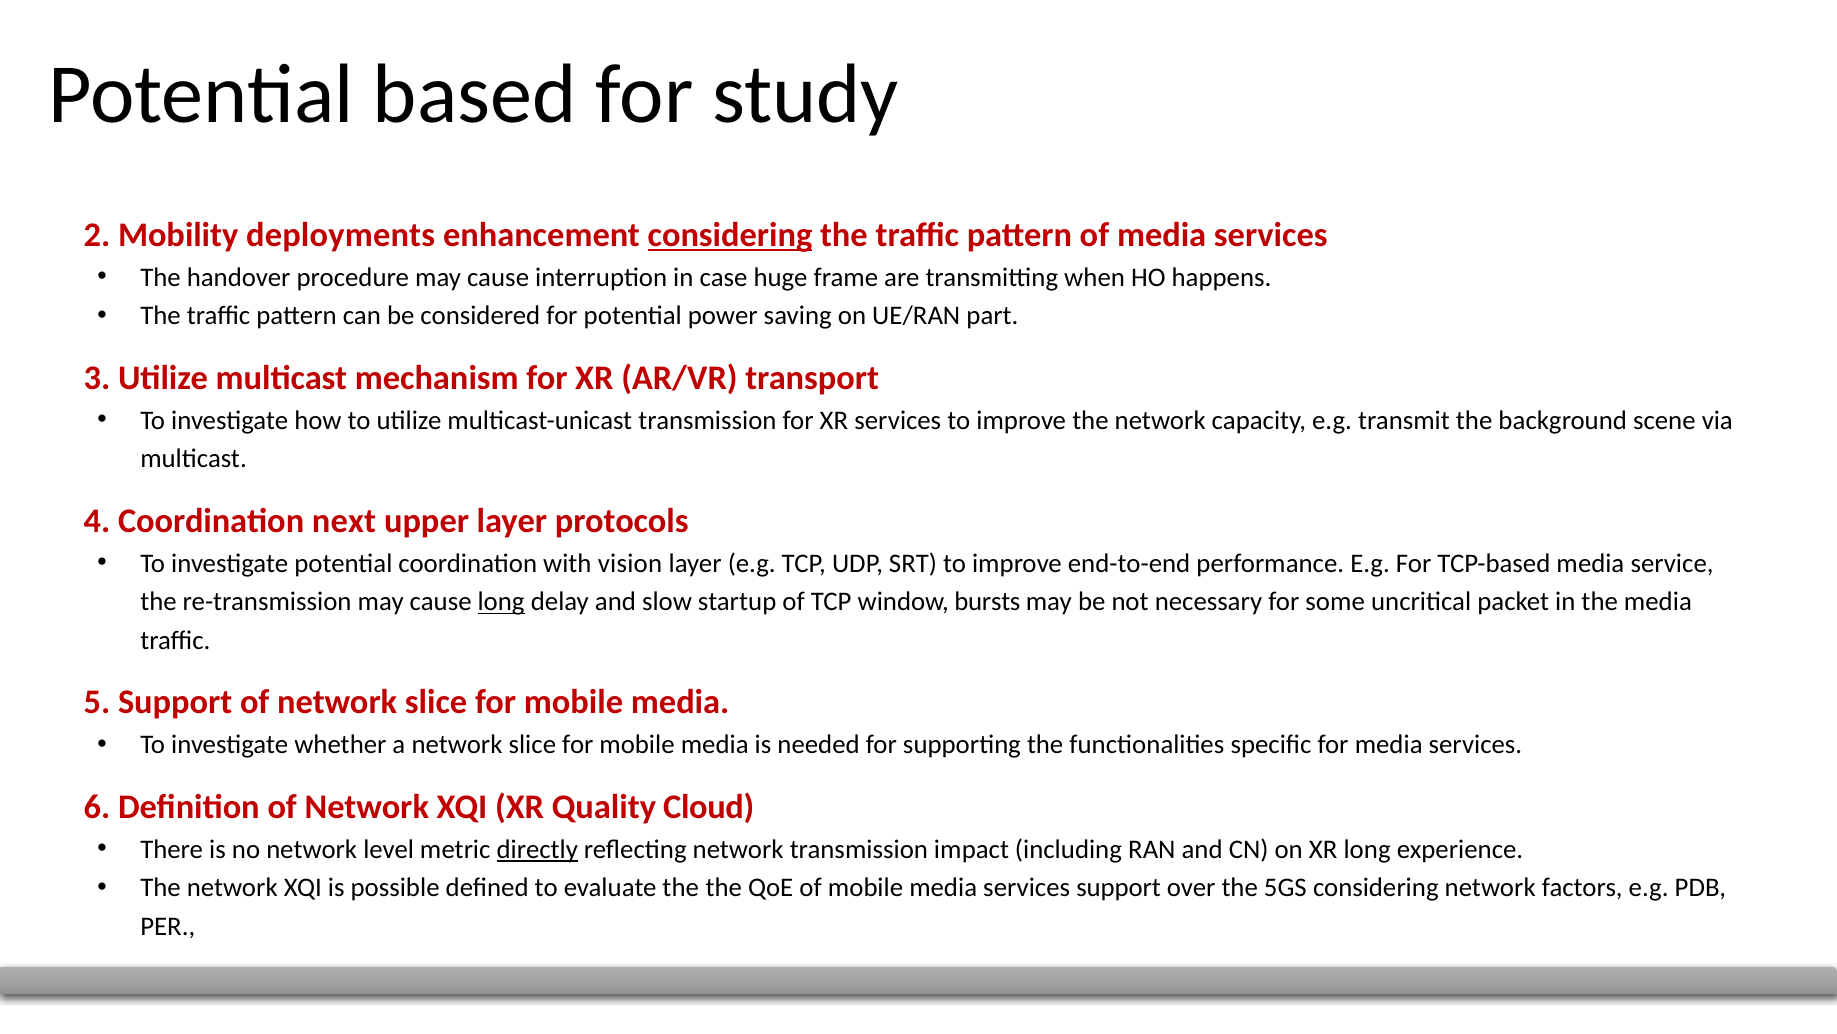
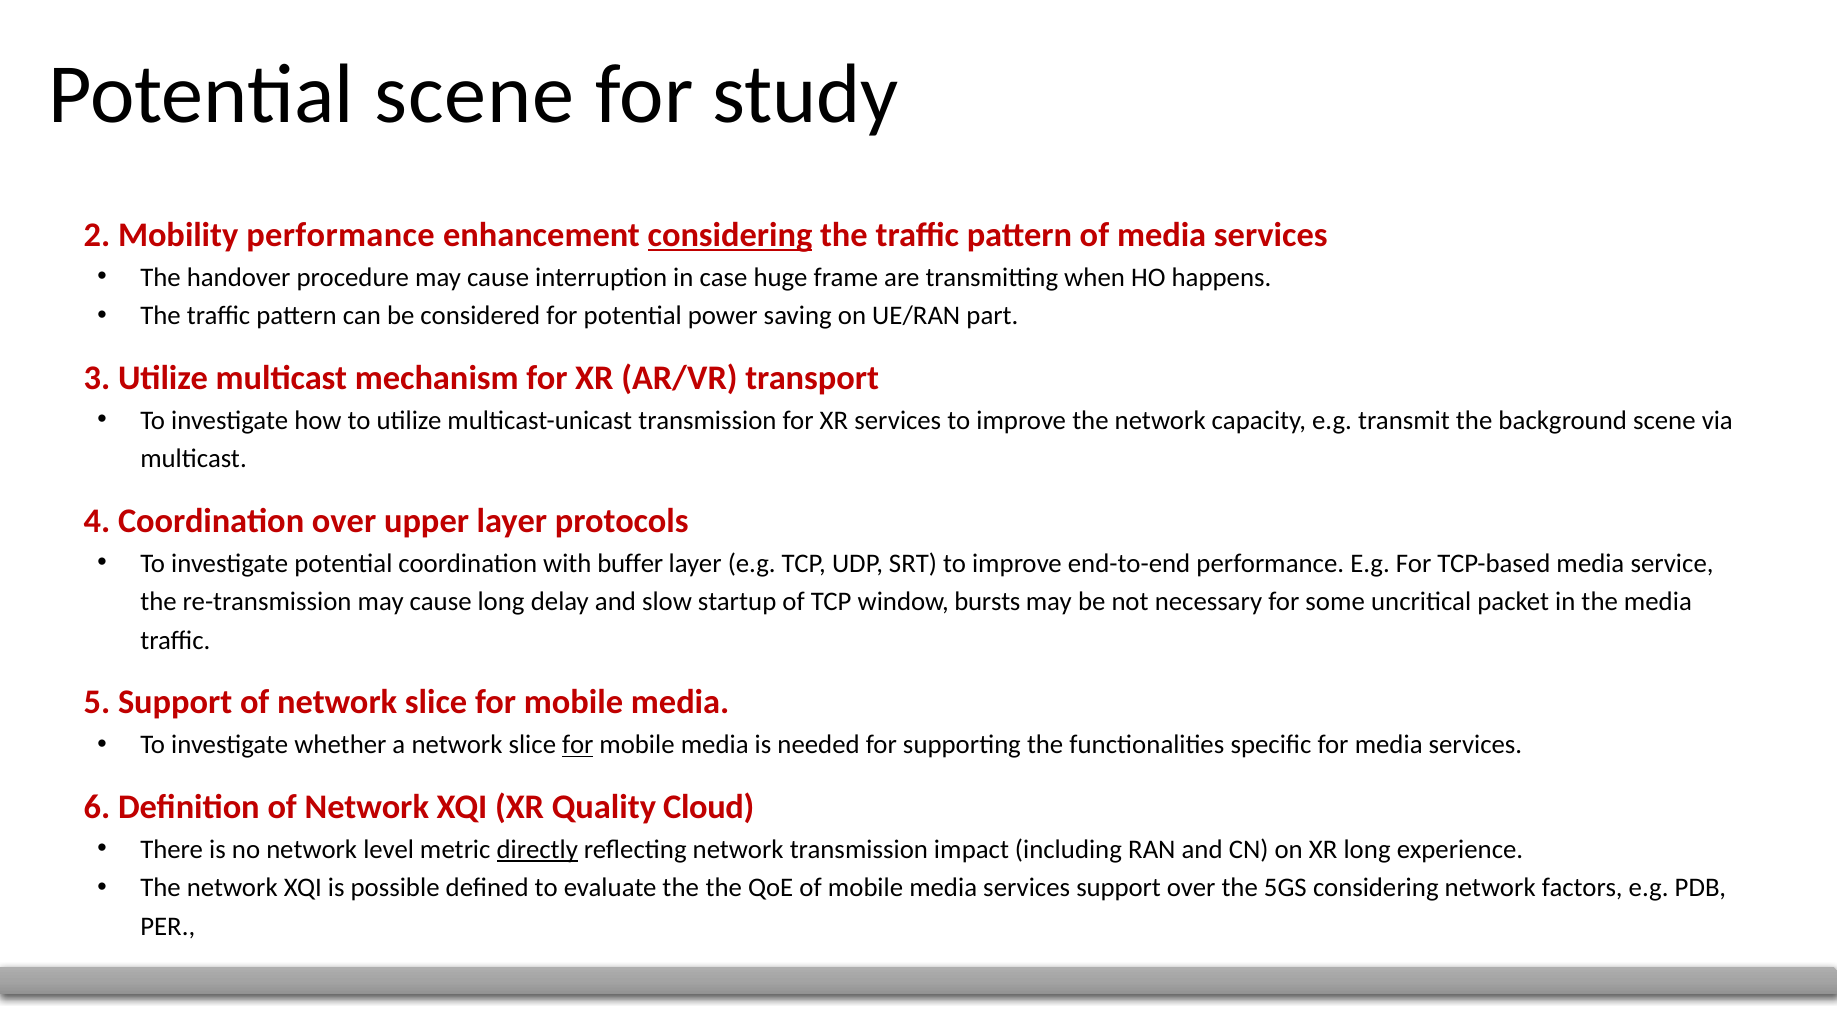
Potential based: based -> scene
Mobility deployments: deployments -> performance
Coordination next: next -> over
vision: vision -> buffer
long at (501, 602) underline: present -> none
for at (578, 745) underline: none -> present
